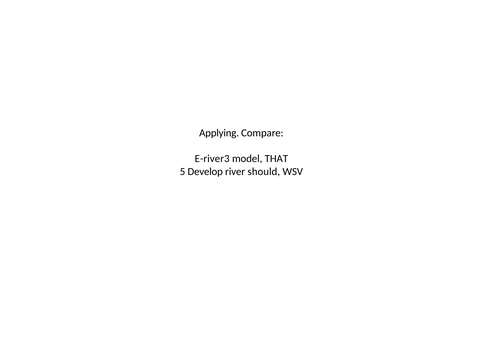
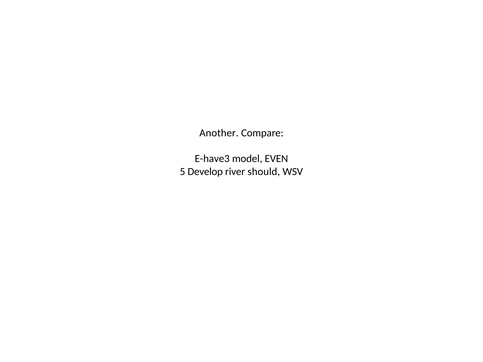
Applying: Applying -> Another
E-river3: E-river3 -> E-have3
THAT: THAT -> EVEN
